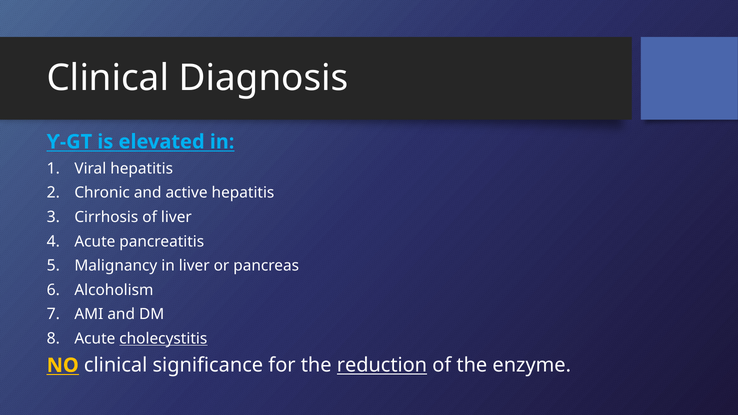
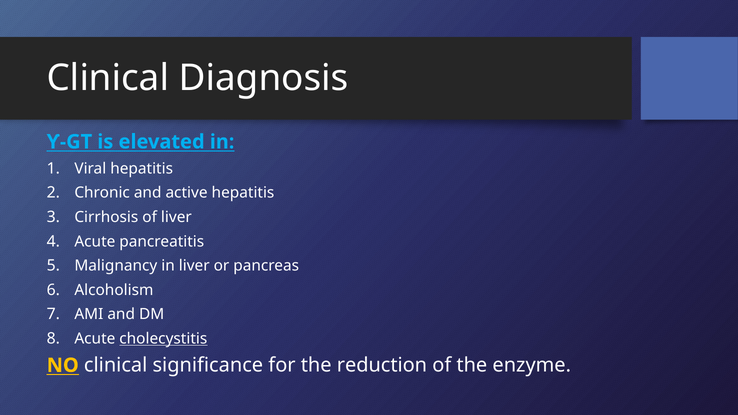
reduction underline: present -> none
